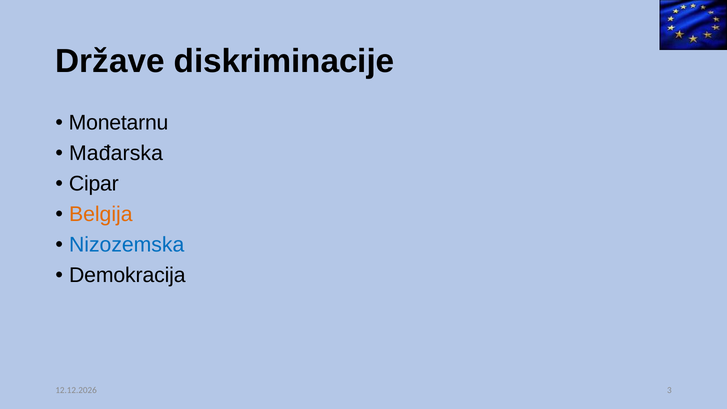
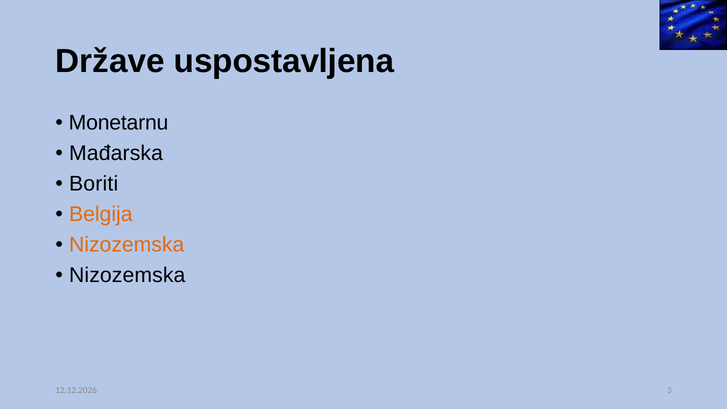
diskriminacije: diskriminacije -> uspostavljena
Cipar: Cipar -> Boriti
Nizozemska at (127, 245) colour: blue -> orange
Demokracija at (127, 275): Demokracija -> Nizozemska
